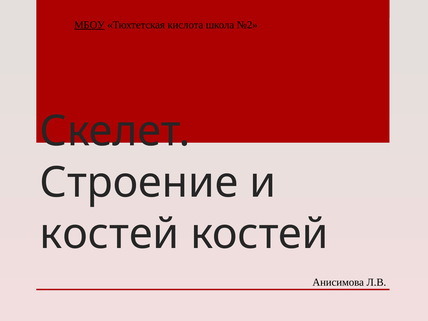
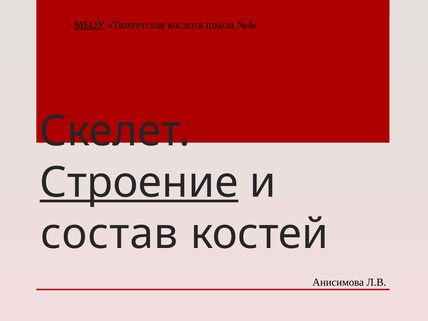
№2: №2 -> №4
Строение underline: none -> present
костей at (109, 234): костей -> состав
